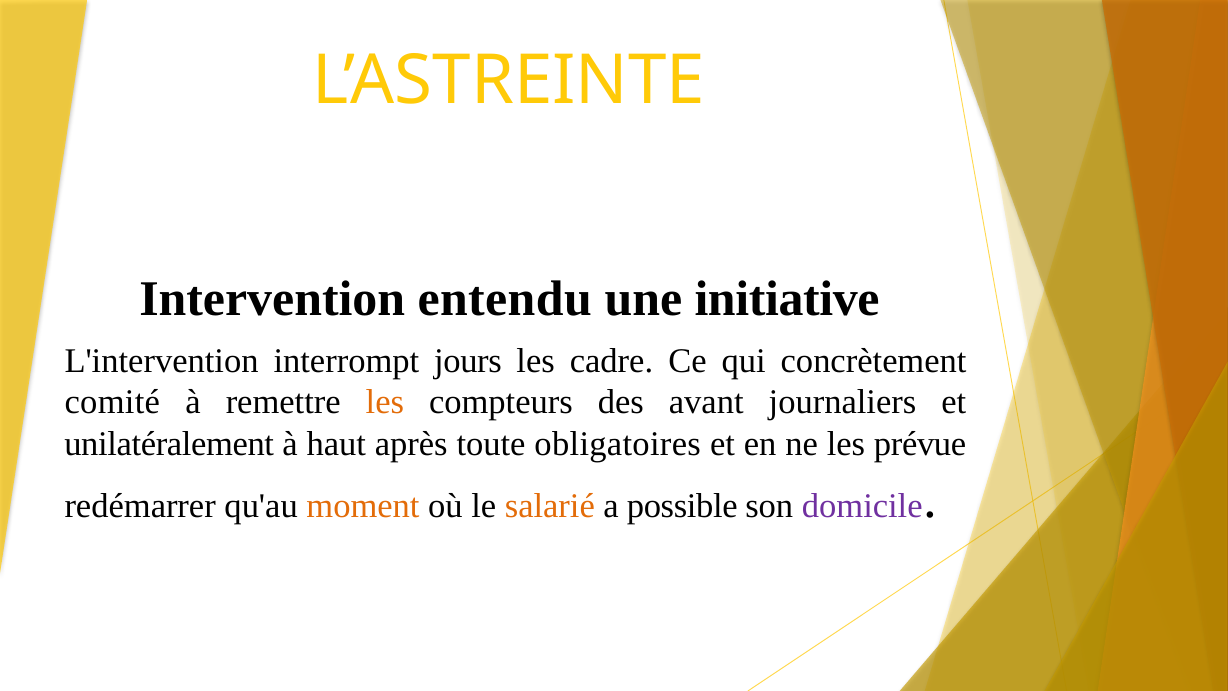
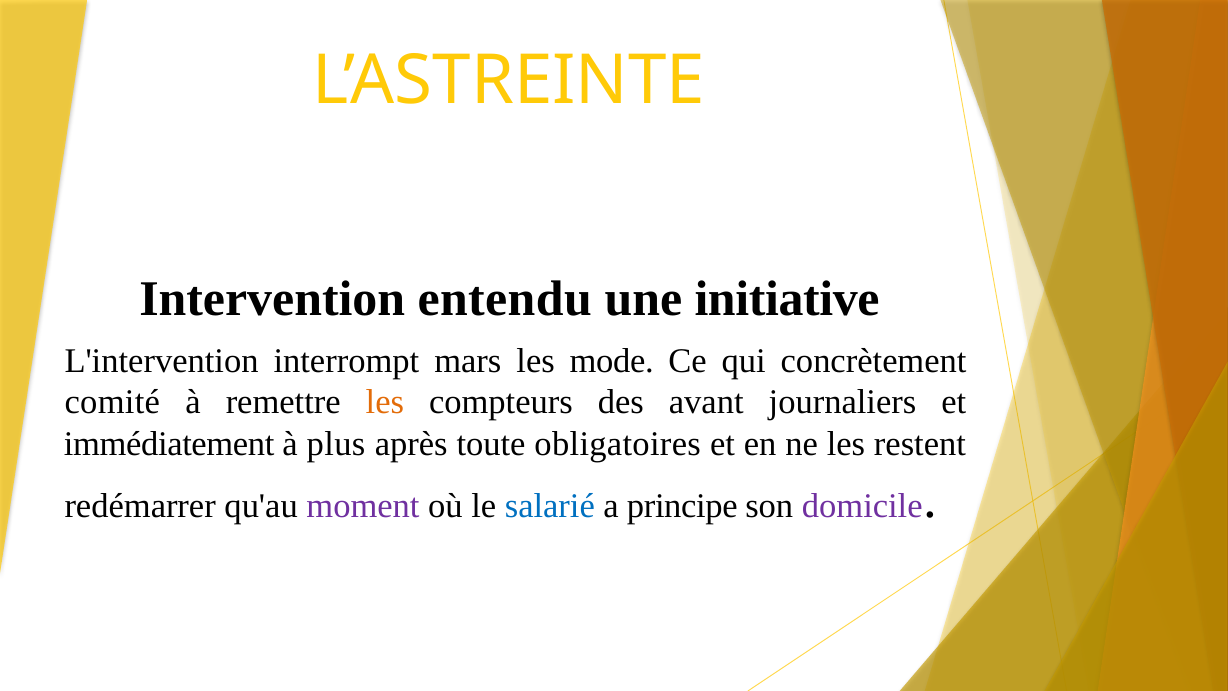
jours: jours -> mars
cadre: cadre -> mode
unilatéralement: unilatéralement -> immédiatement
haut: haut -> plus
prévue: prévue -> restent
moment colour: orange -> purple
salarié colour: orange -> blue
possible: possible -> principe
